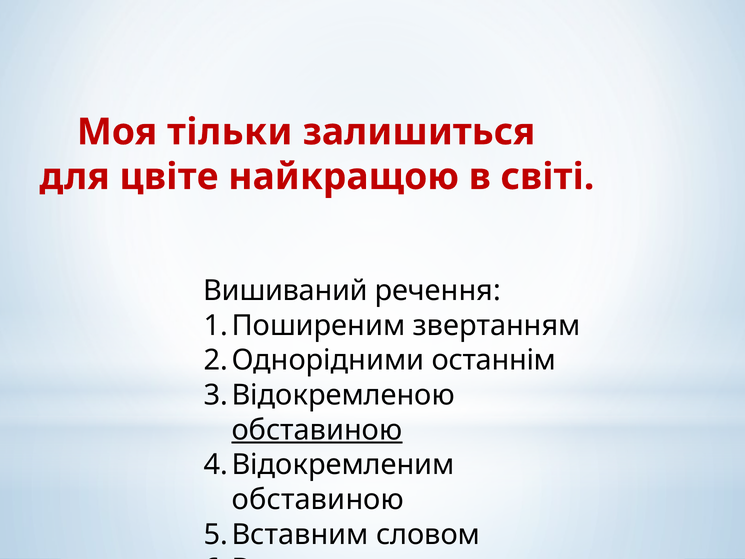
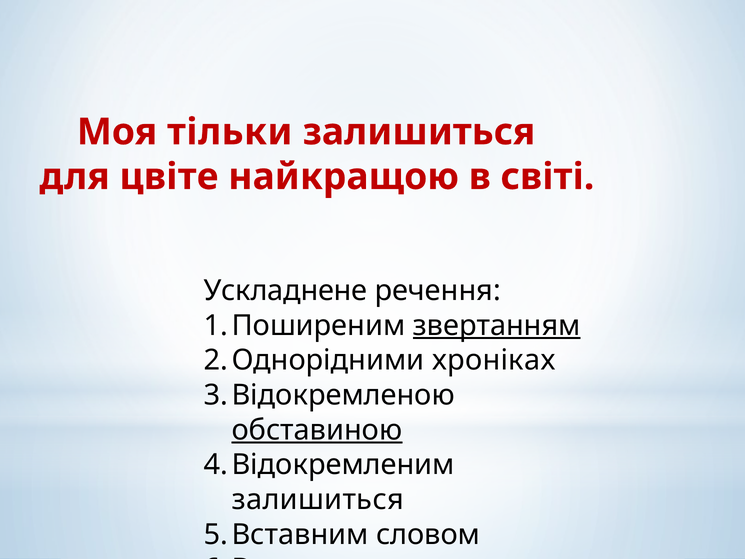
Вишиваний: Вишиваний -> Ускладнене
звертанням underline: none -> present
останнім: останнім -> хроніках
обставиною at (318, 499): обставиною -> залишиться
